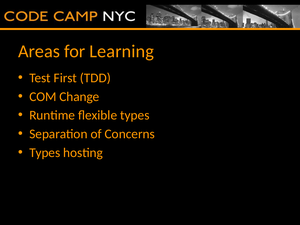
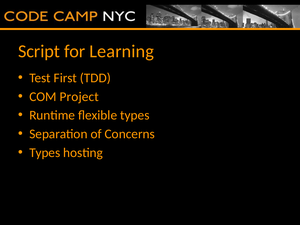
Areas: Areas -> Script
Change: Change -> Project
